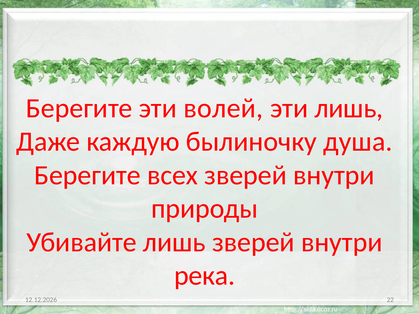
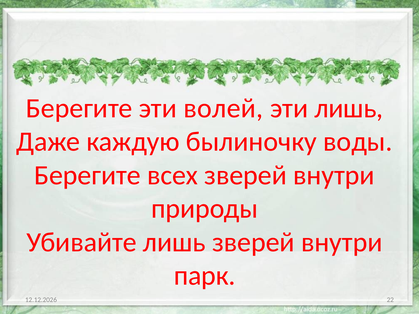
душа: душа -> воды
река: река -> парк
